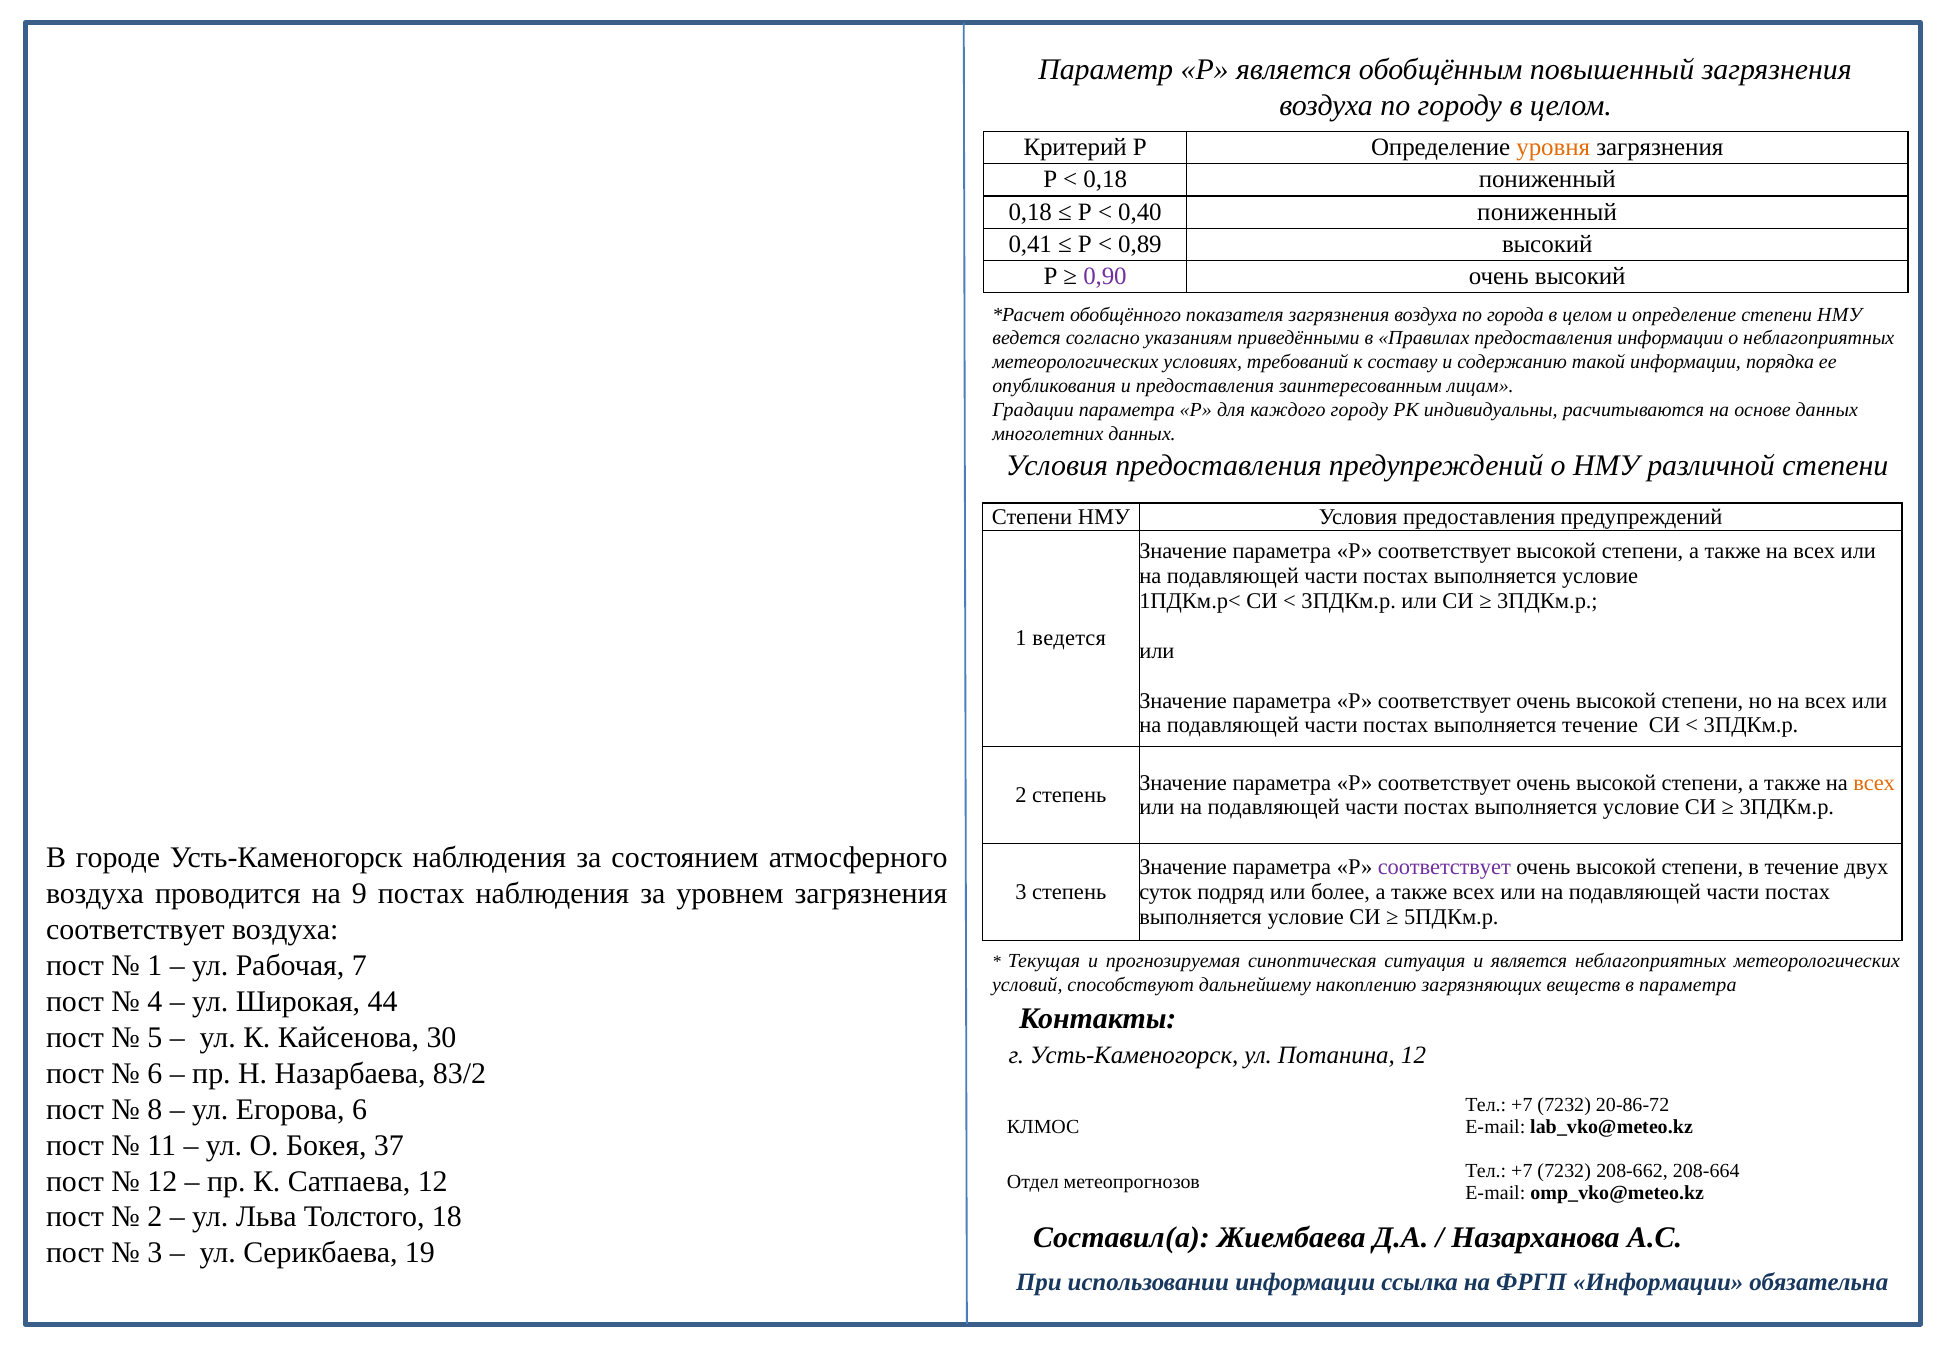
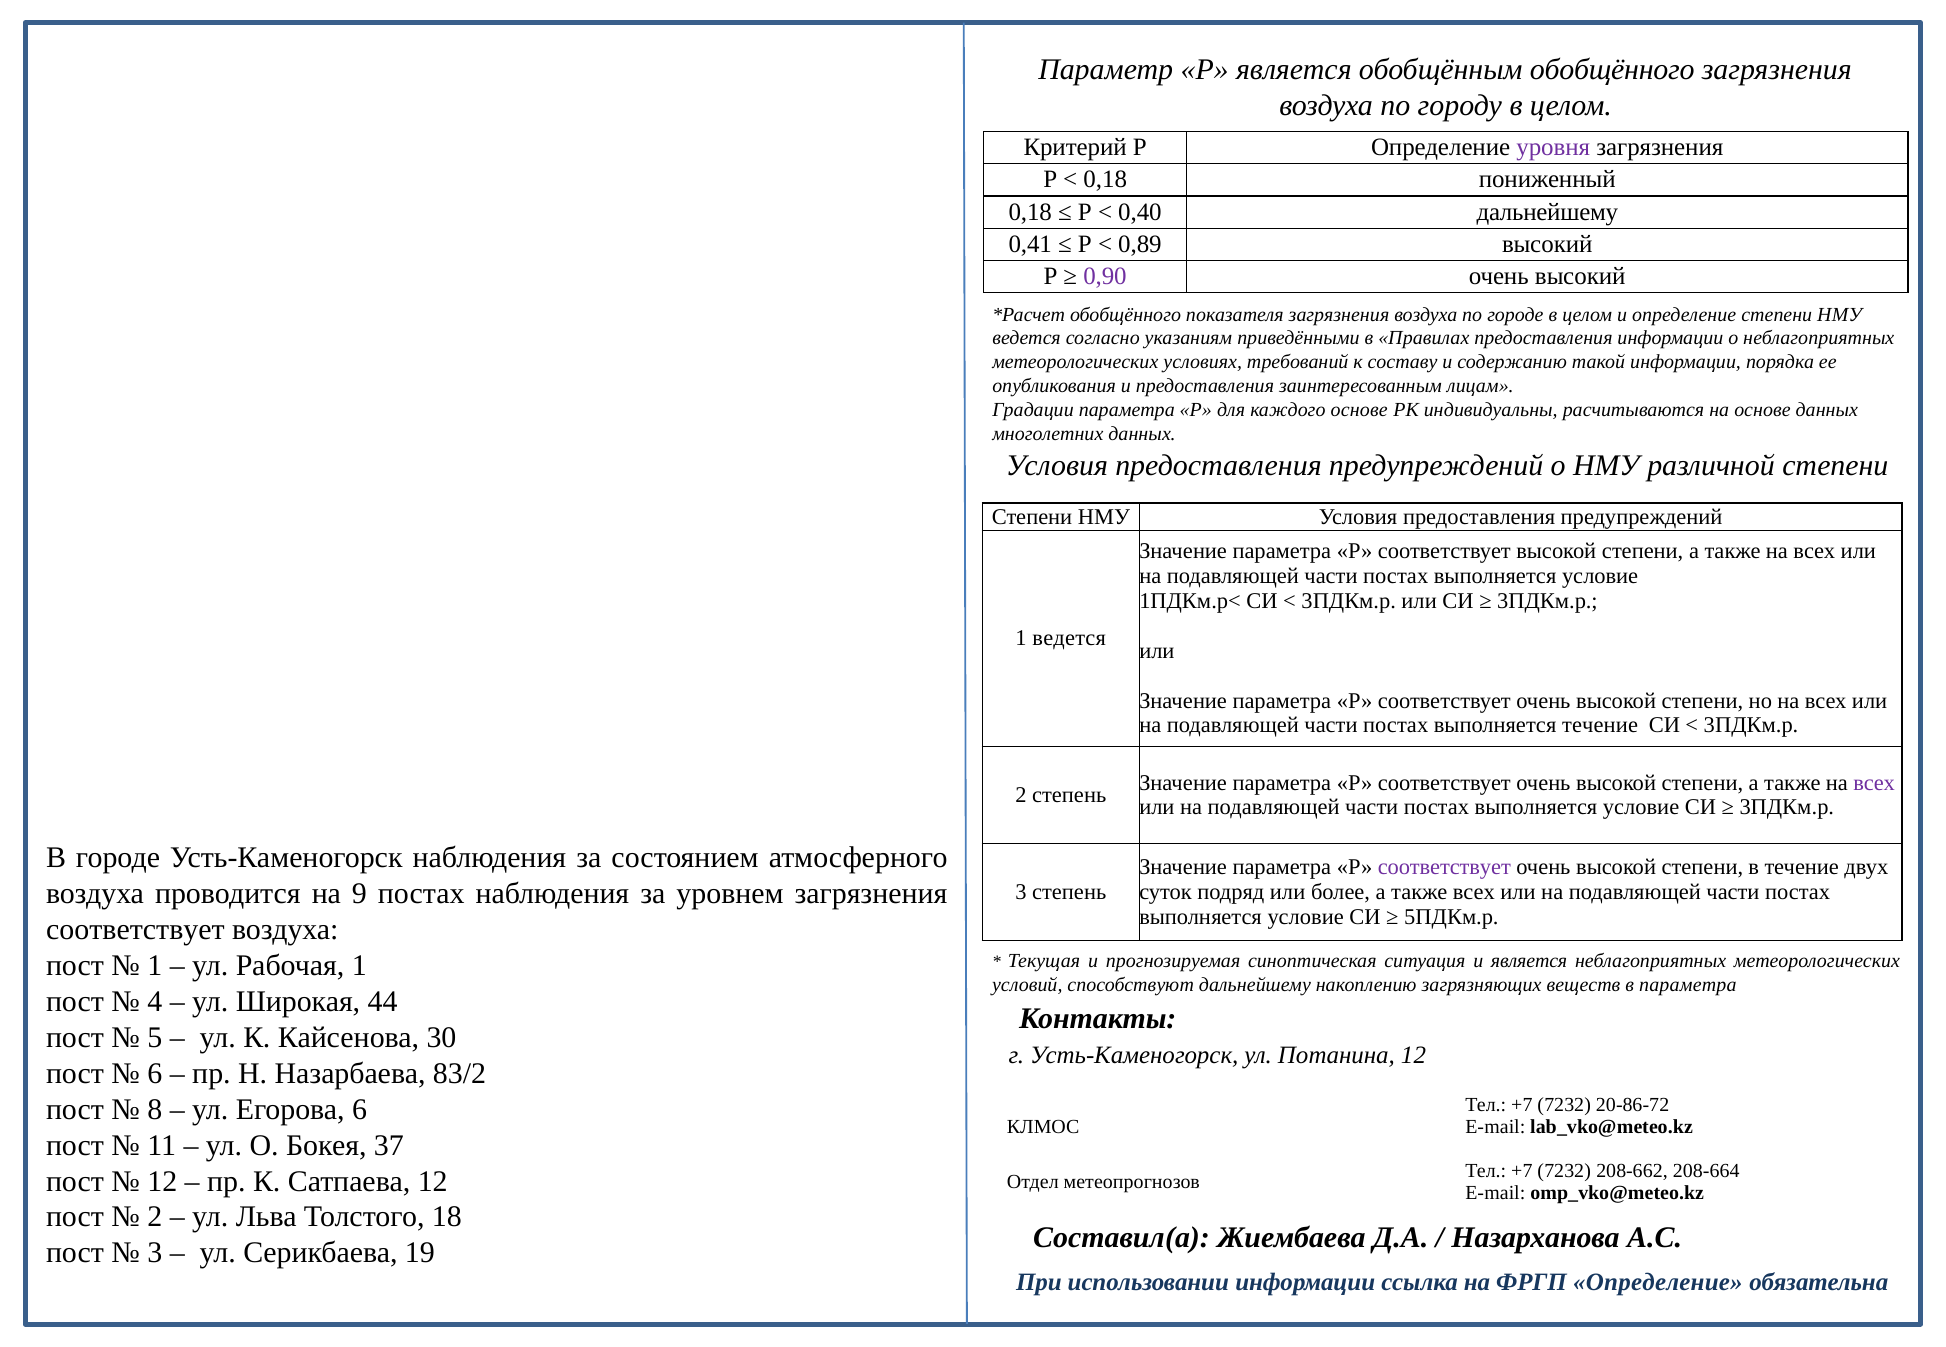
обобщённым повышенный: повышенный -> обобщённого
уровня colour: orange -> purple
0,40 пониженный: пониженный -> дальнейшему
по города: города -> городе
каждого городу: городу -> основе
всех at (1874, 783) colour: orange -> purple
Рабочая 7: 7 -> 1
ФРГП Информации: Информации -> Определение
